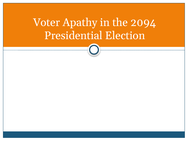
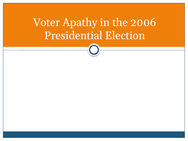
2094: 2094 -> 2006
